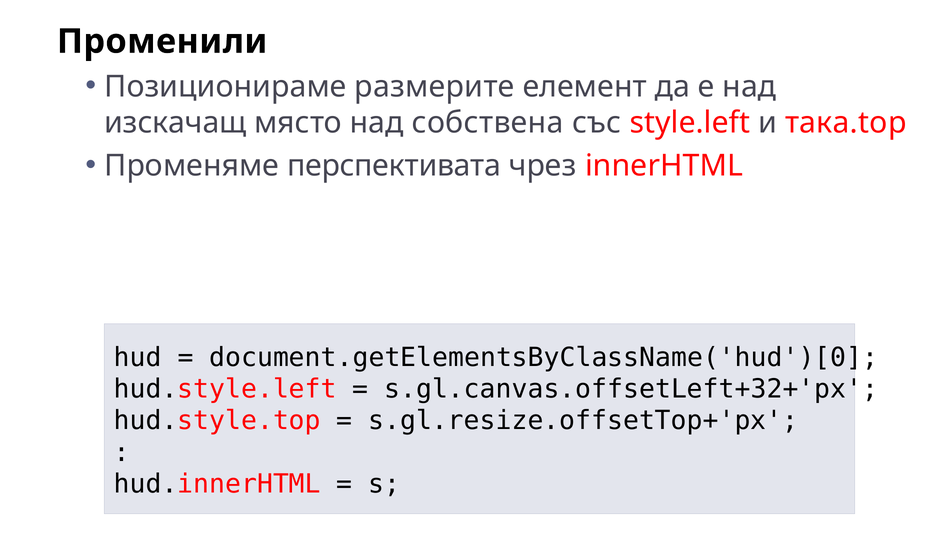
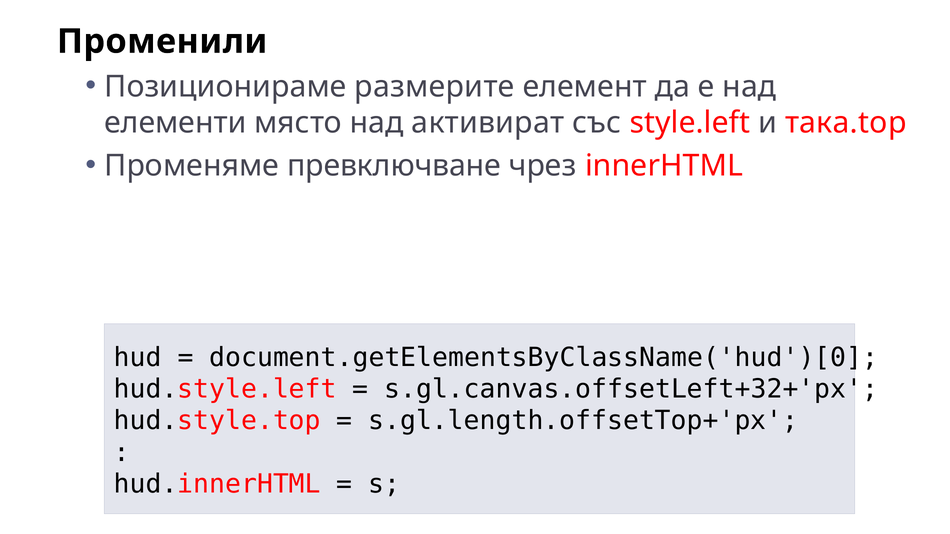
изскачащ: изскачащ -> елементи
собствена: собствена -> активират
перспективата: перспективата -> превключване
s.gl.resize.offsetTop+'px: s.gl.resize.offsetTop+'px -> s.gl.length.offsetTop+'px
